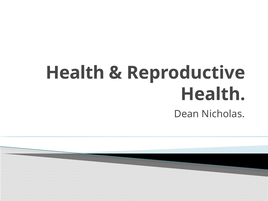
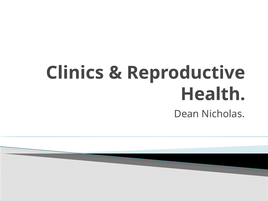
Health at (75, 73): Health -> Clinics
